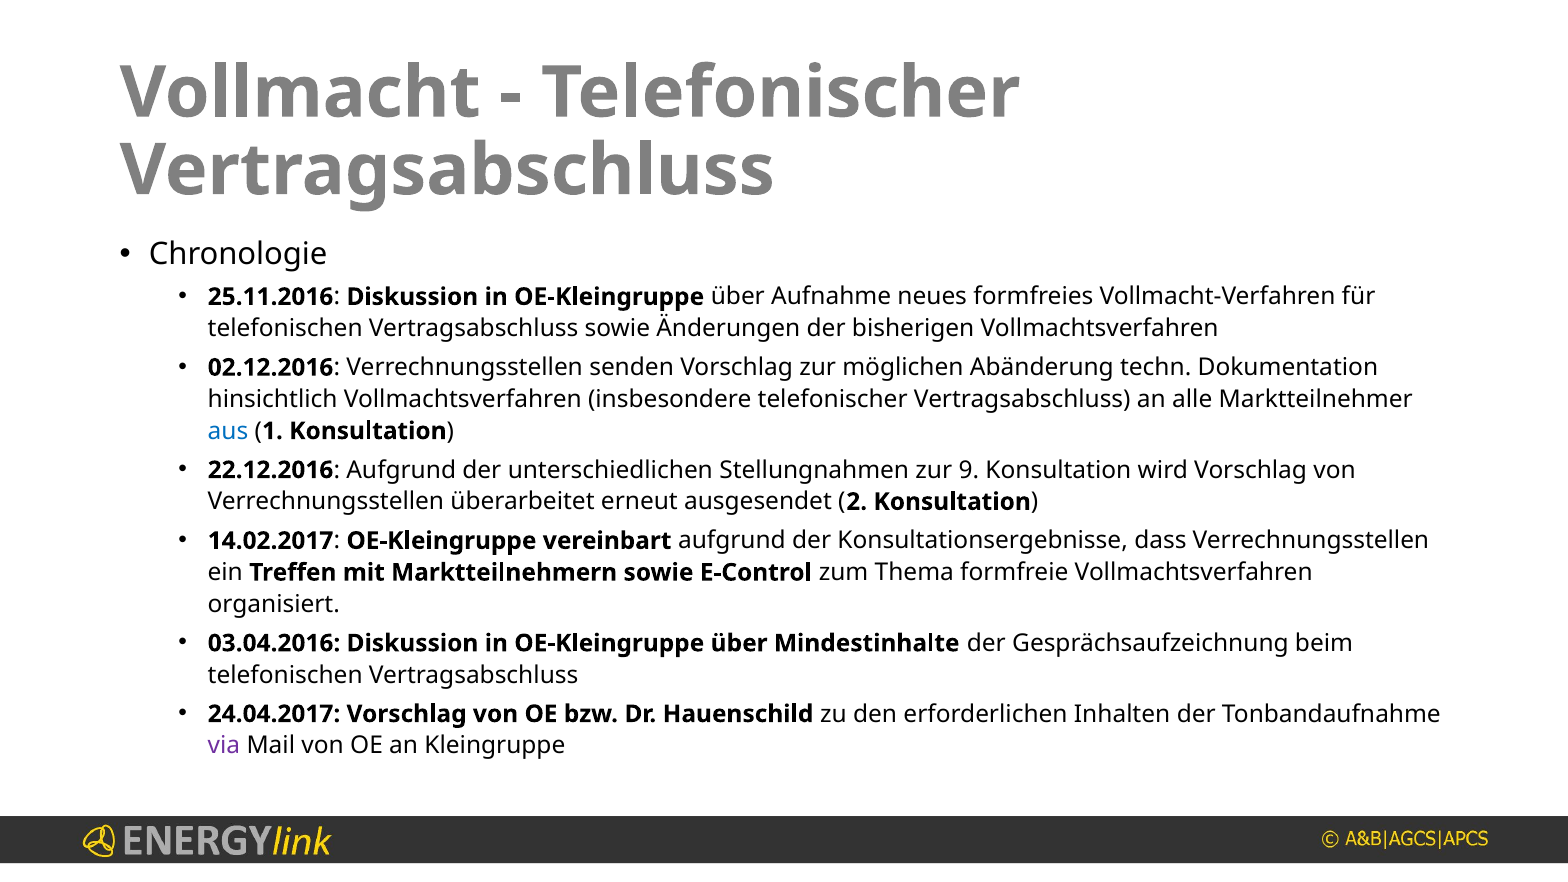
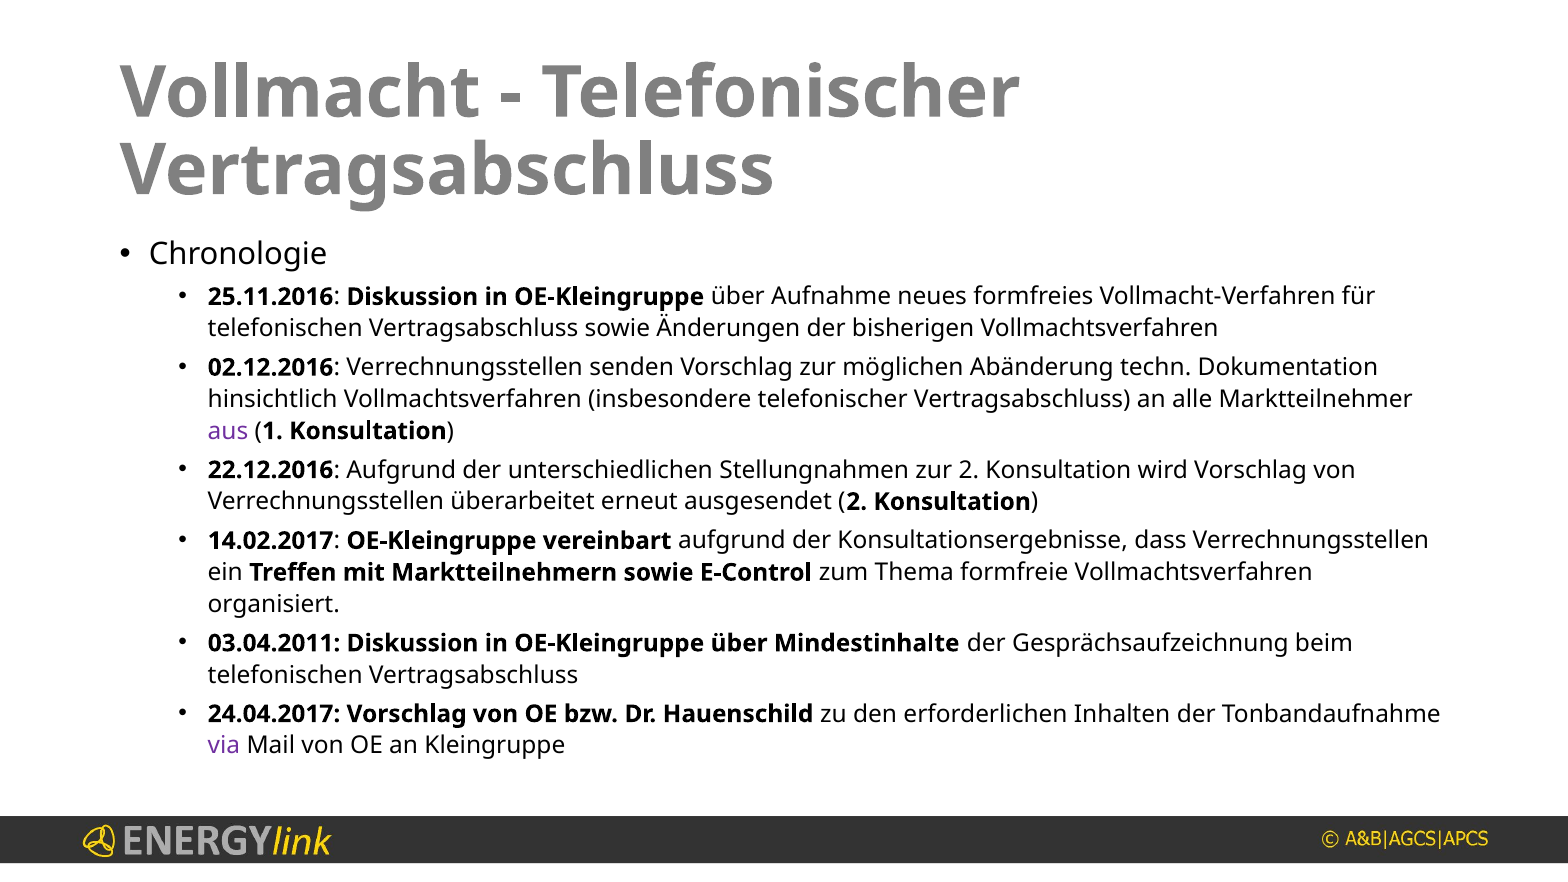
aus colour: blue -> purple
zur 9: 9 -> 2
03.04.2016: 03.04.2016 -> 03.04.2011
